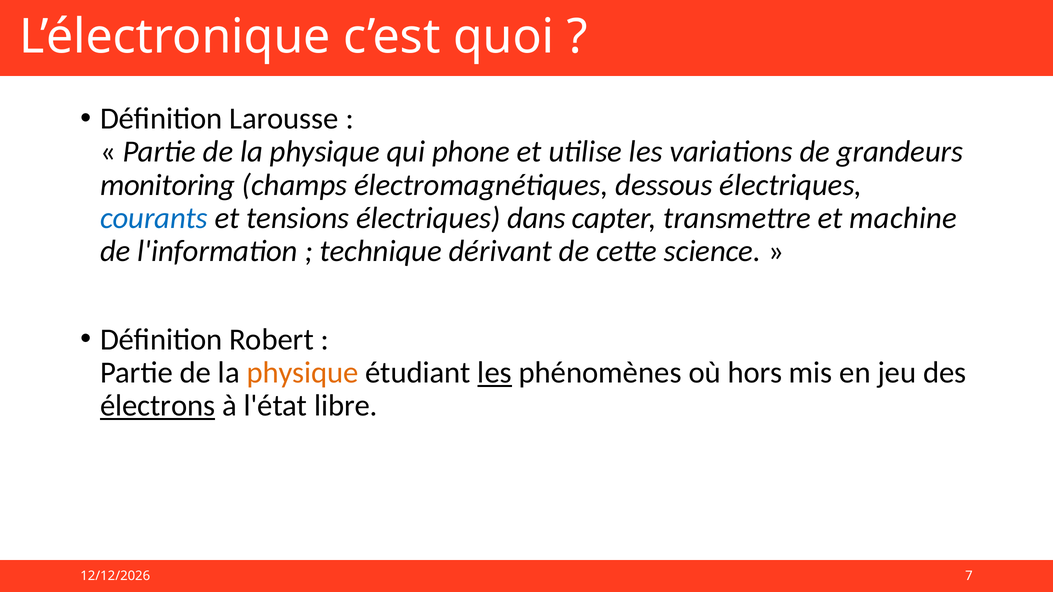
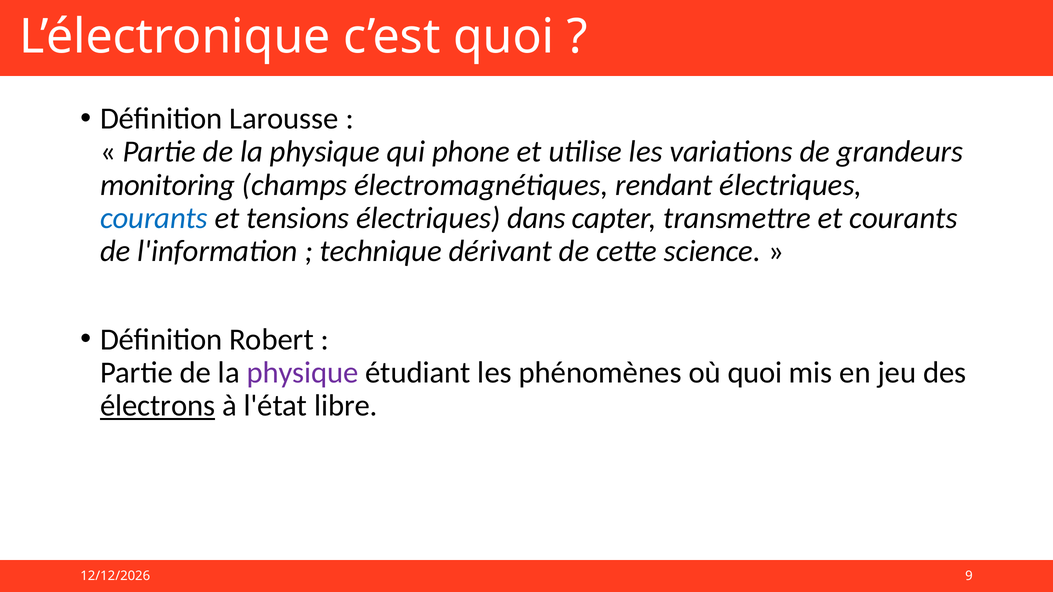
dessous: dessous -> rendant
et machine: machine -> courants
physique at (303, 373) colour: orange -> purple
les at (495, 373) underline: present -> none
où hors: hors -> quoi
7: 7 -> 9
